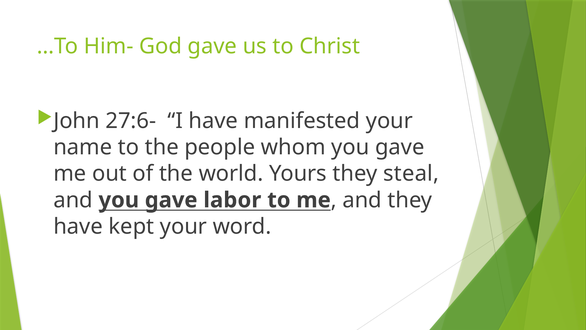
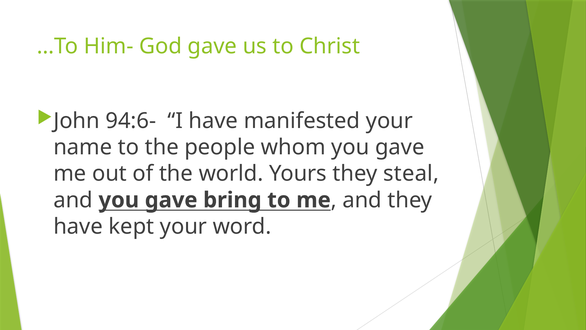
27:6-: 27:6- -> 94:6-
labor: labor -> bring
